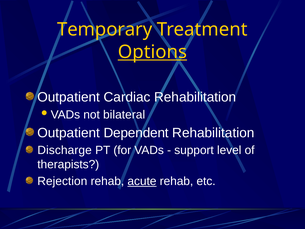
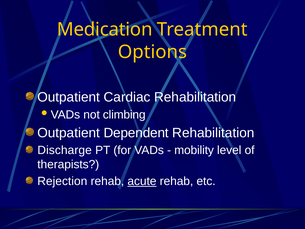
Temporary: Temporary -> Medication
Options underline: present -> none
bilateral: bilateral -> climbing
support: support -> mobility
